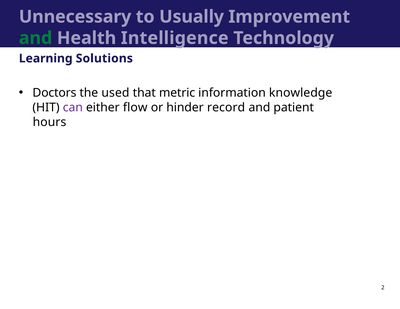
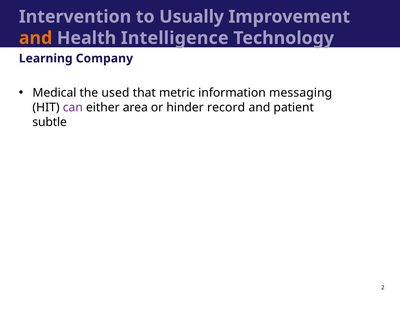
Unnecessary: Unnecessary -> Intervention
and at (36, 38) colour: green -> orange
Solutions: Solutions -> Company
Doctors: Doctors -> Medical
knowledge: knowledge -> messaging
flow: flow -> area
hours: hours -> subtle
